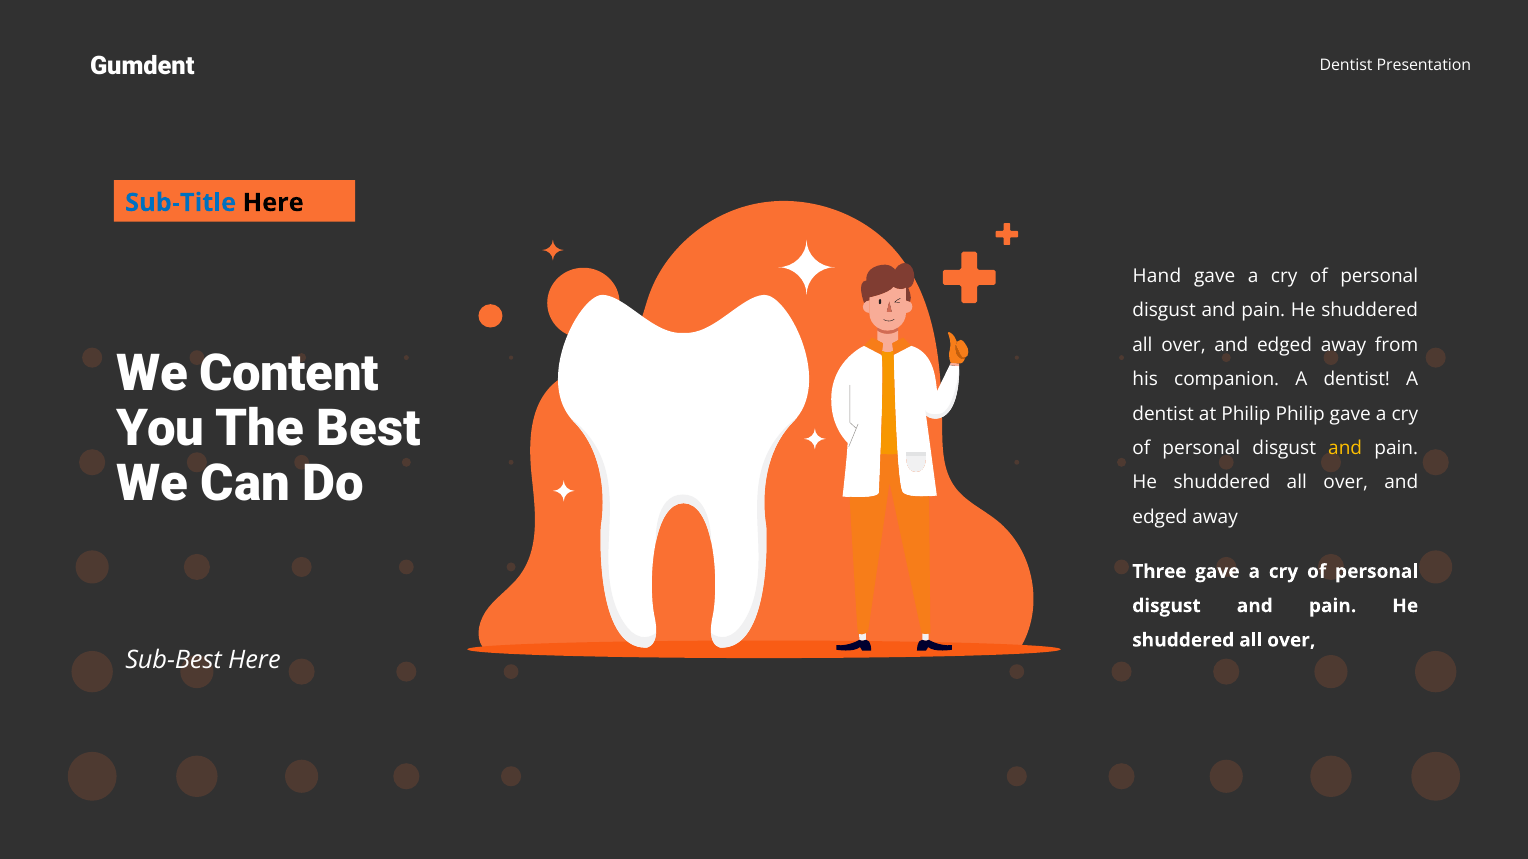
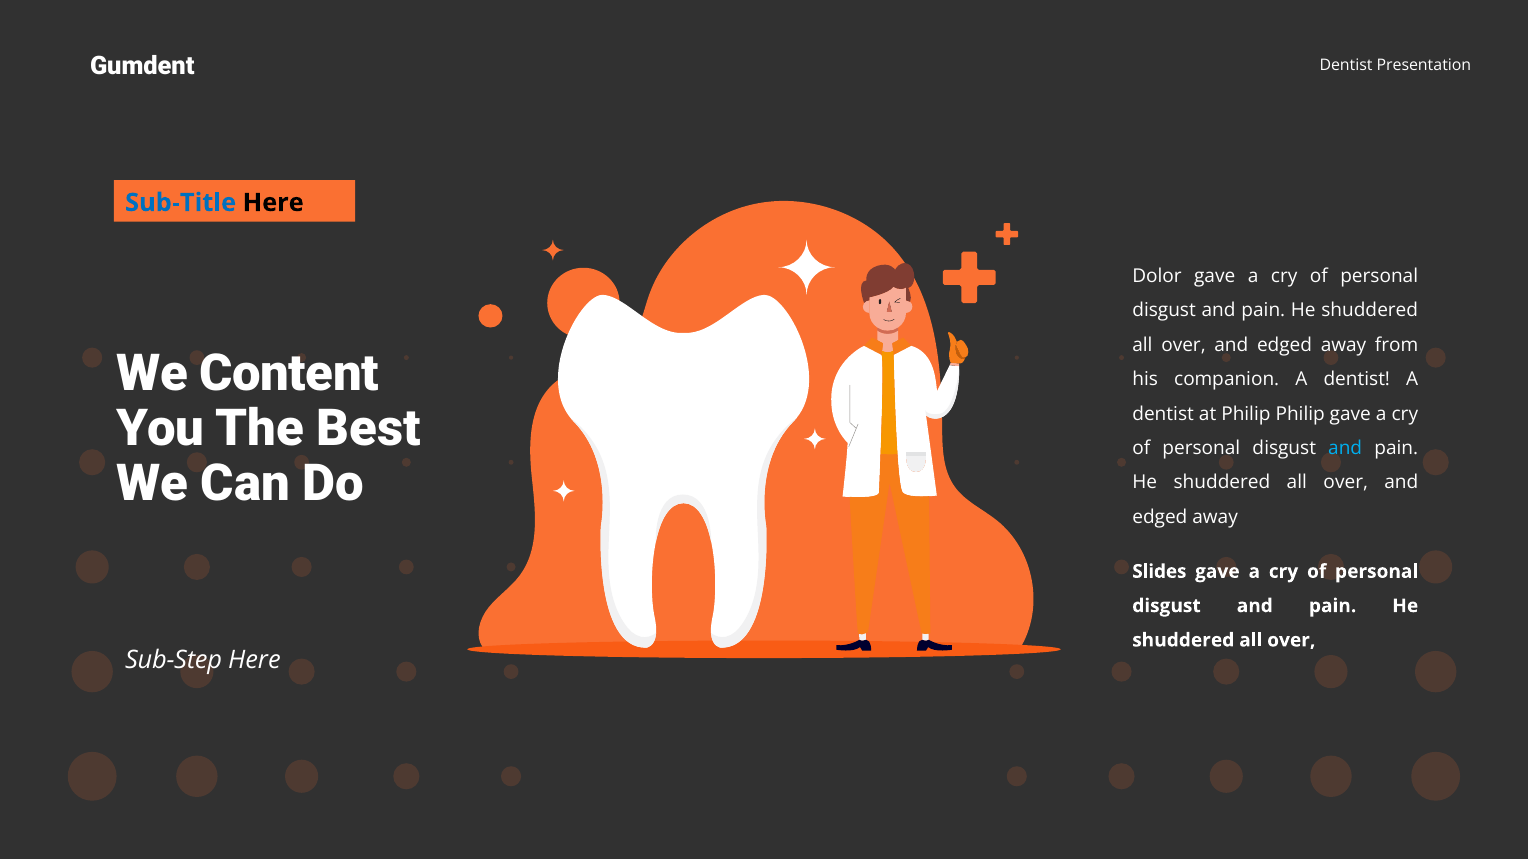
Hand: Hand -> Dolor
and at (1345, 448) colour: yellow -> light blue
Three: Three -> Slides
Sub-Best: Sub-Best -> Sub-Step
